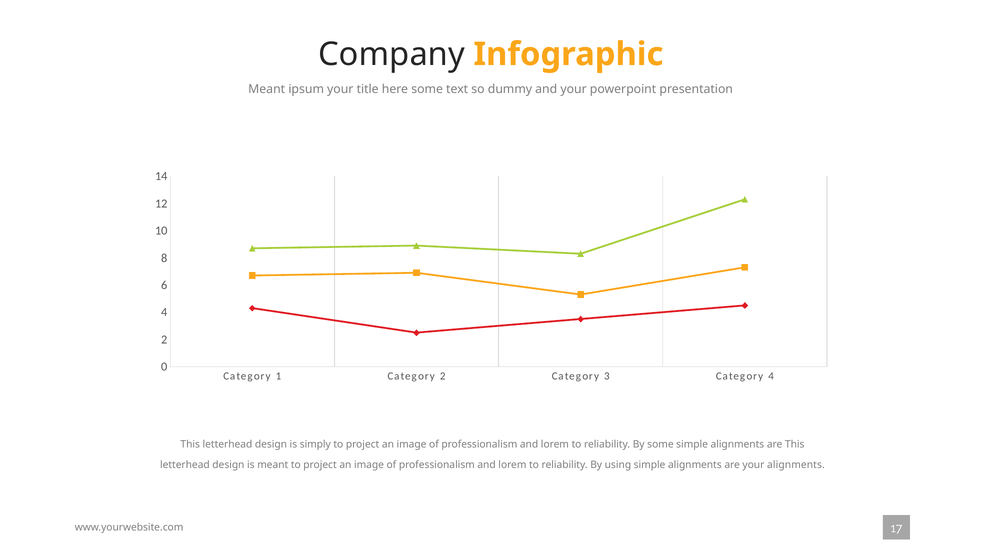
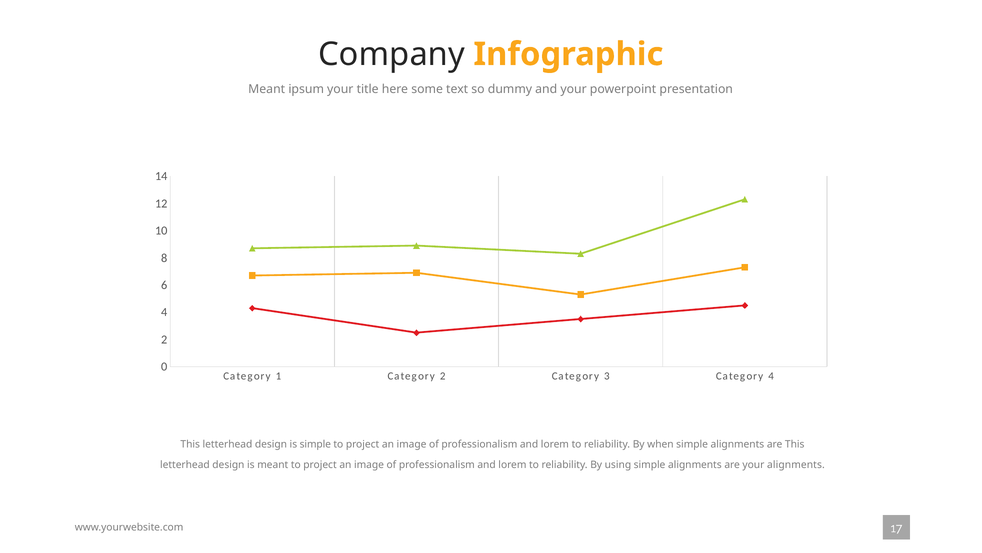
is simply: simply -> simple
By some: some -> when
